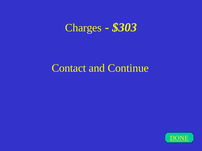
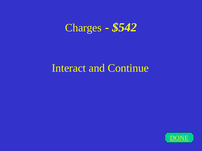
$303: $303 -> $542
Contact: Contact -> Interact
